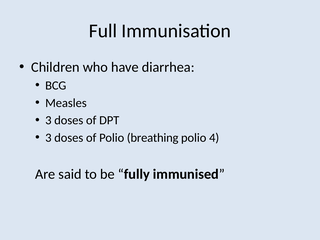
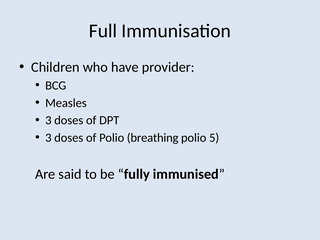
diarrhea: diarrhea -> provider
4: 4 -> 5
